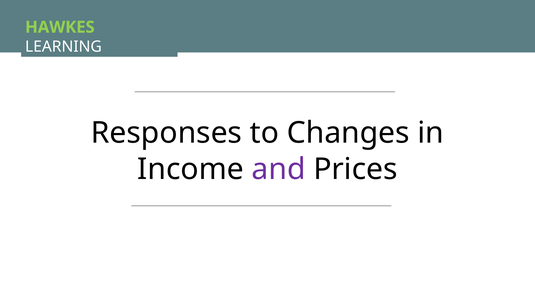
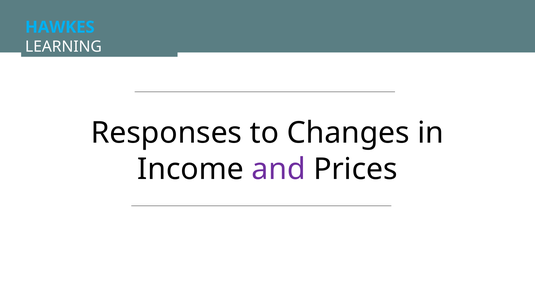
HAWKES colour: light green -> light blue
